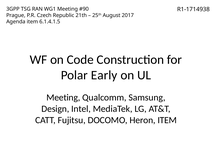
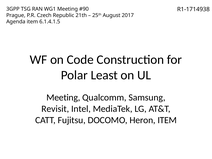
Early: Early -> Least
Design: Design -> Revisit
